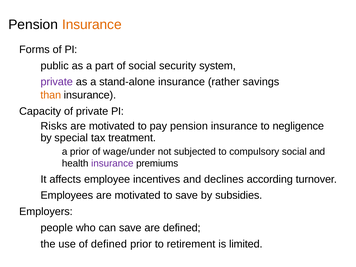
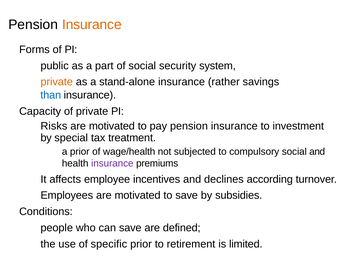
private at (57, 82) colour: purple -> orange
than colour: orange -> blue
negligence: negligence -> investment
wage/under: wage/under -> wage/health
Employers: Employers -> Conditions
of defined: defined -> specific
